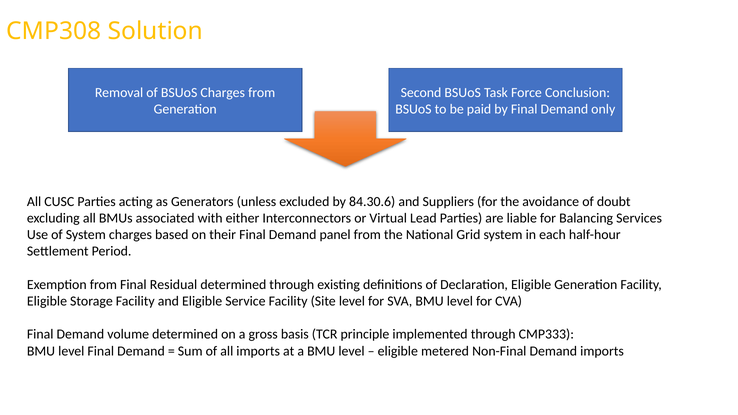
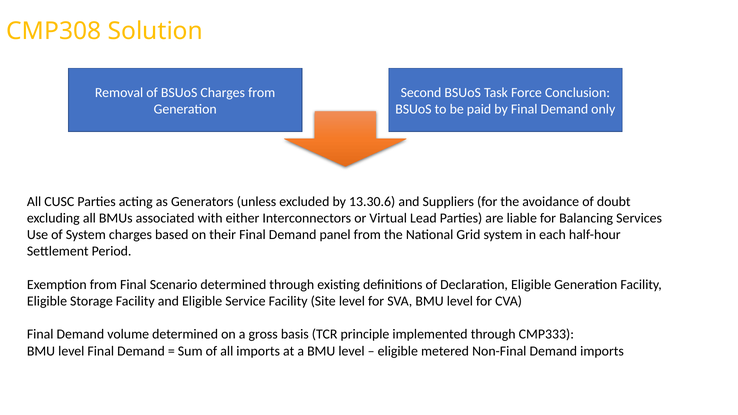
84.30.6: 84.30.6 -> 13.30.6
Residual: Residual -> Scenario
